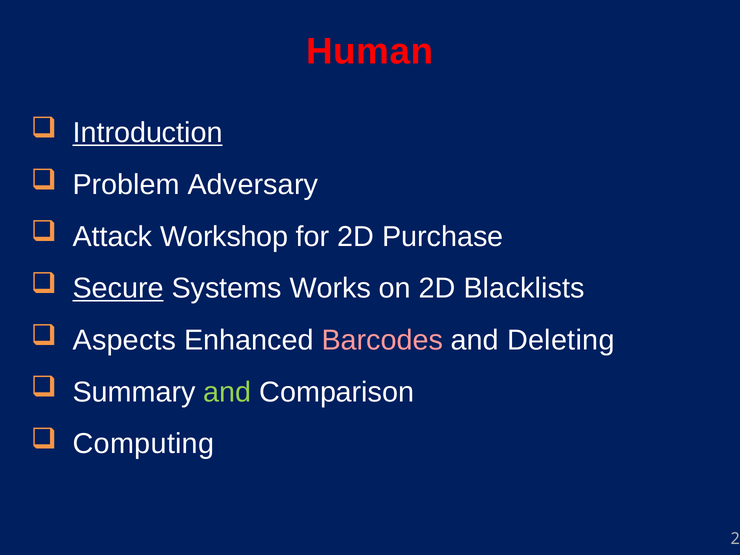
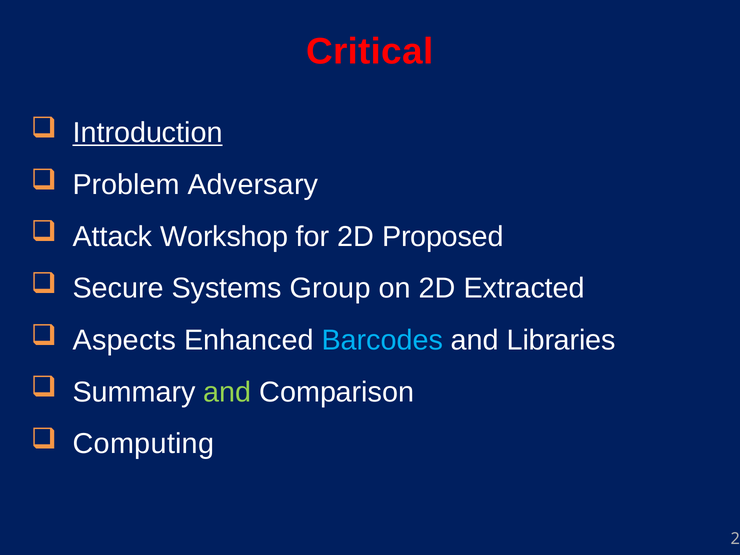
Human: Human -> Critical
Purchase: Purchase -> Proposed
Secure underline: present -> none
Works: Works -> Group
Blacklists: Blacklists -> Extracted
Barcodes colour: pink -> light blue
Deleting: Deleting -> Libraries
